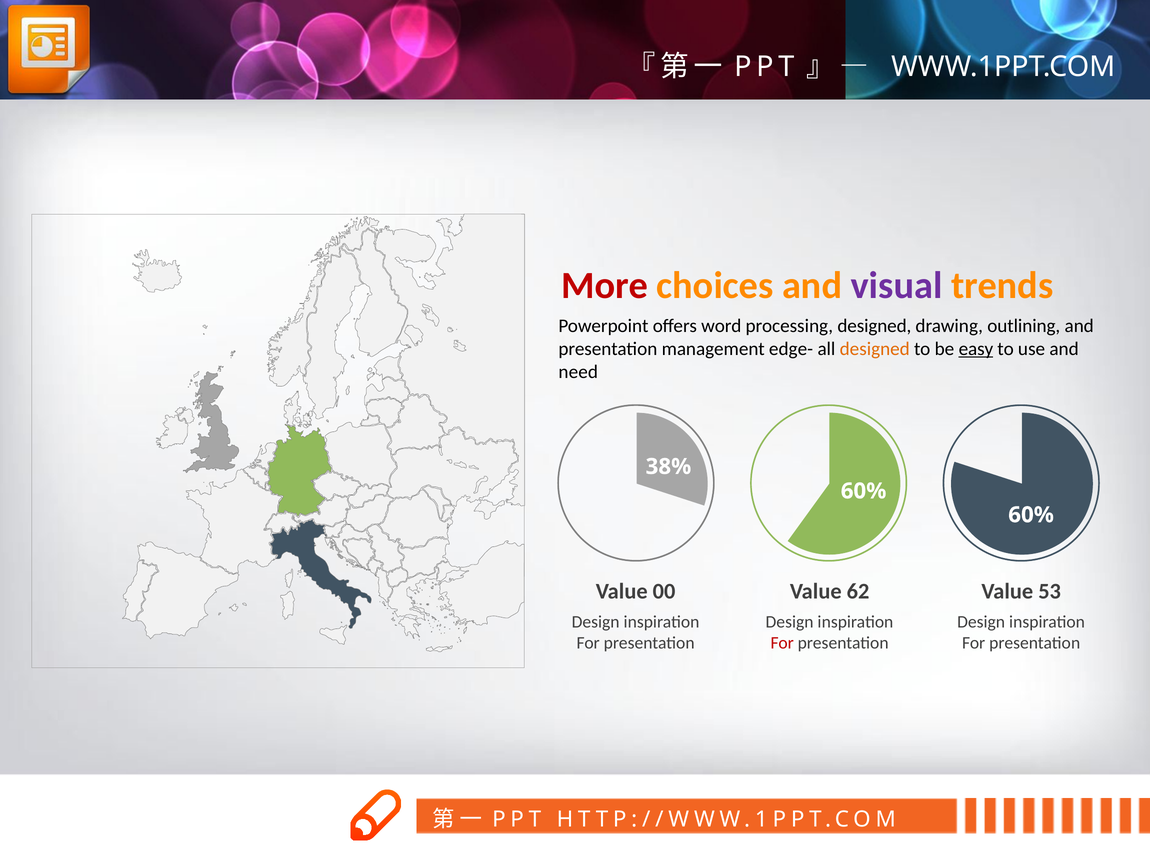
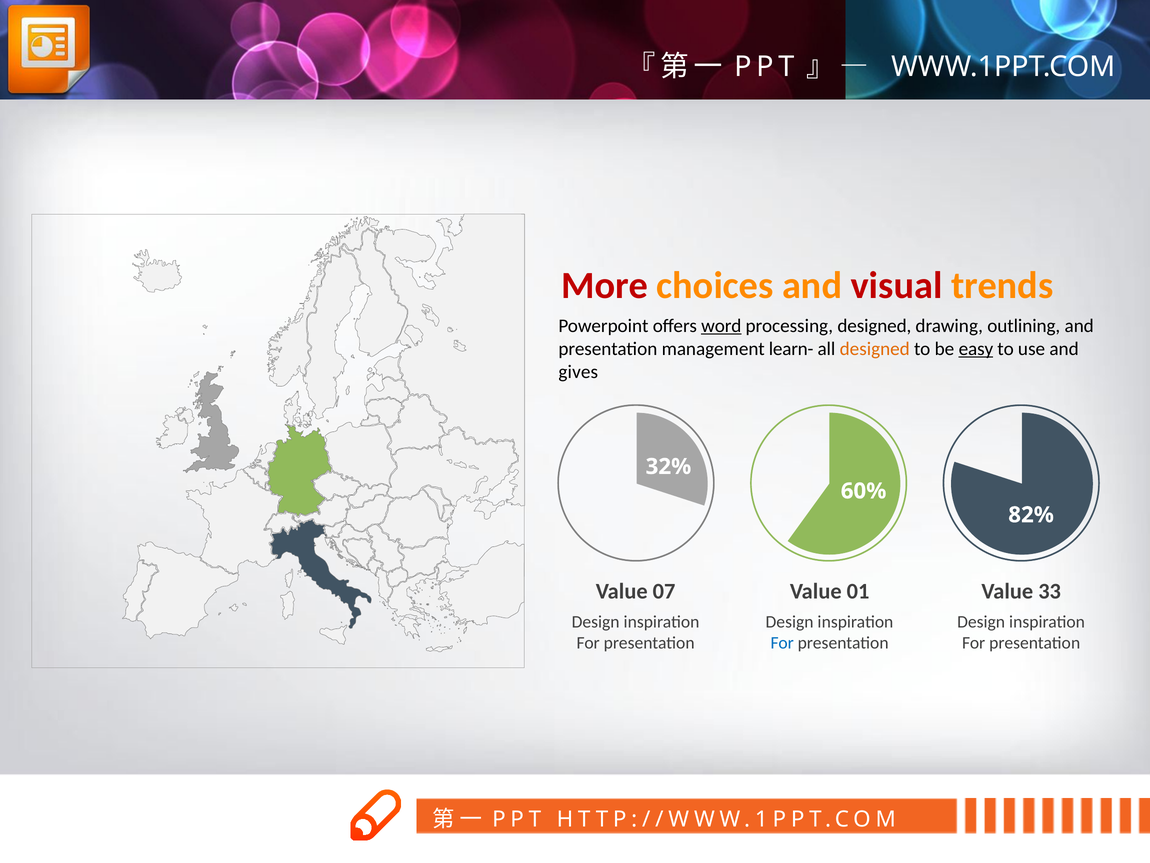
visual colour: purple -> red
word underline: none -> present
edge-: edge- -> learn-
need: need -> gives
38%: 38% -> 32%
60% at (1031, 515): 60% -> 82%
00: 00 -> 07
62: 62 -> 01
53: 53 -> 33
For at (782, 643) colour: red -> blue
